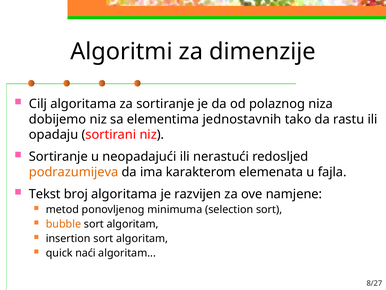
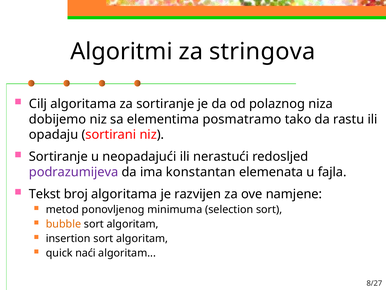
dimenzije: dimenzije -> stringova
jednostavnih: jednostavnih -> posmatramo
podrazumijeva colour: orange -> purple
karakterom: karakterom -> konstantan
